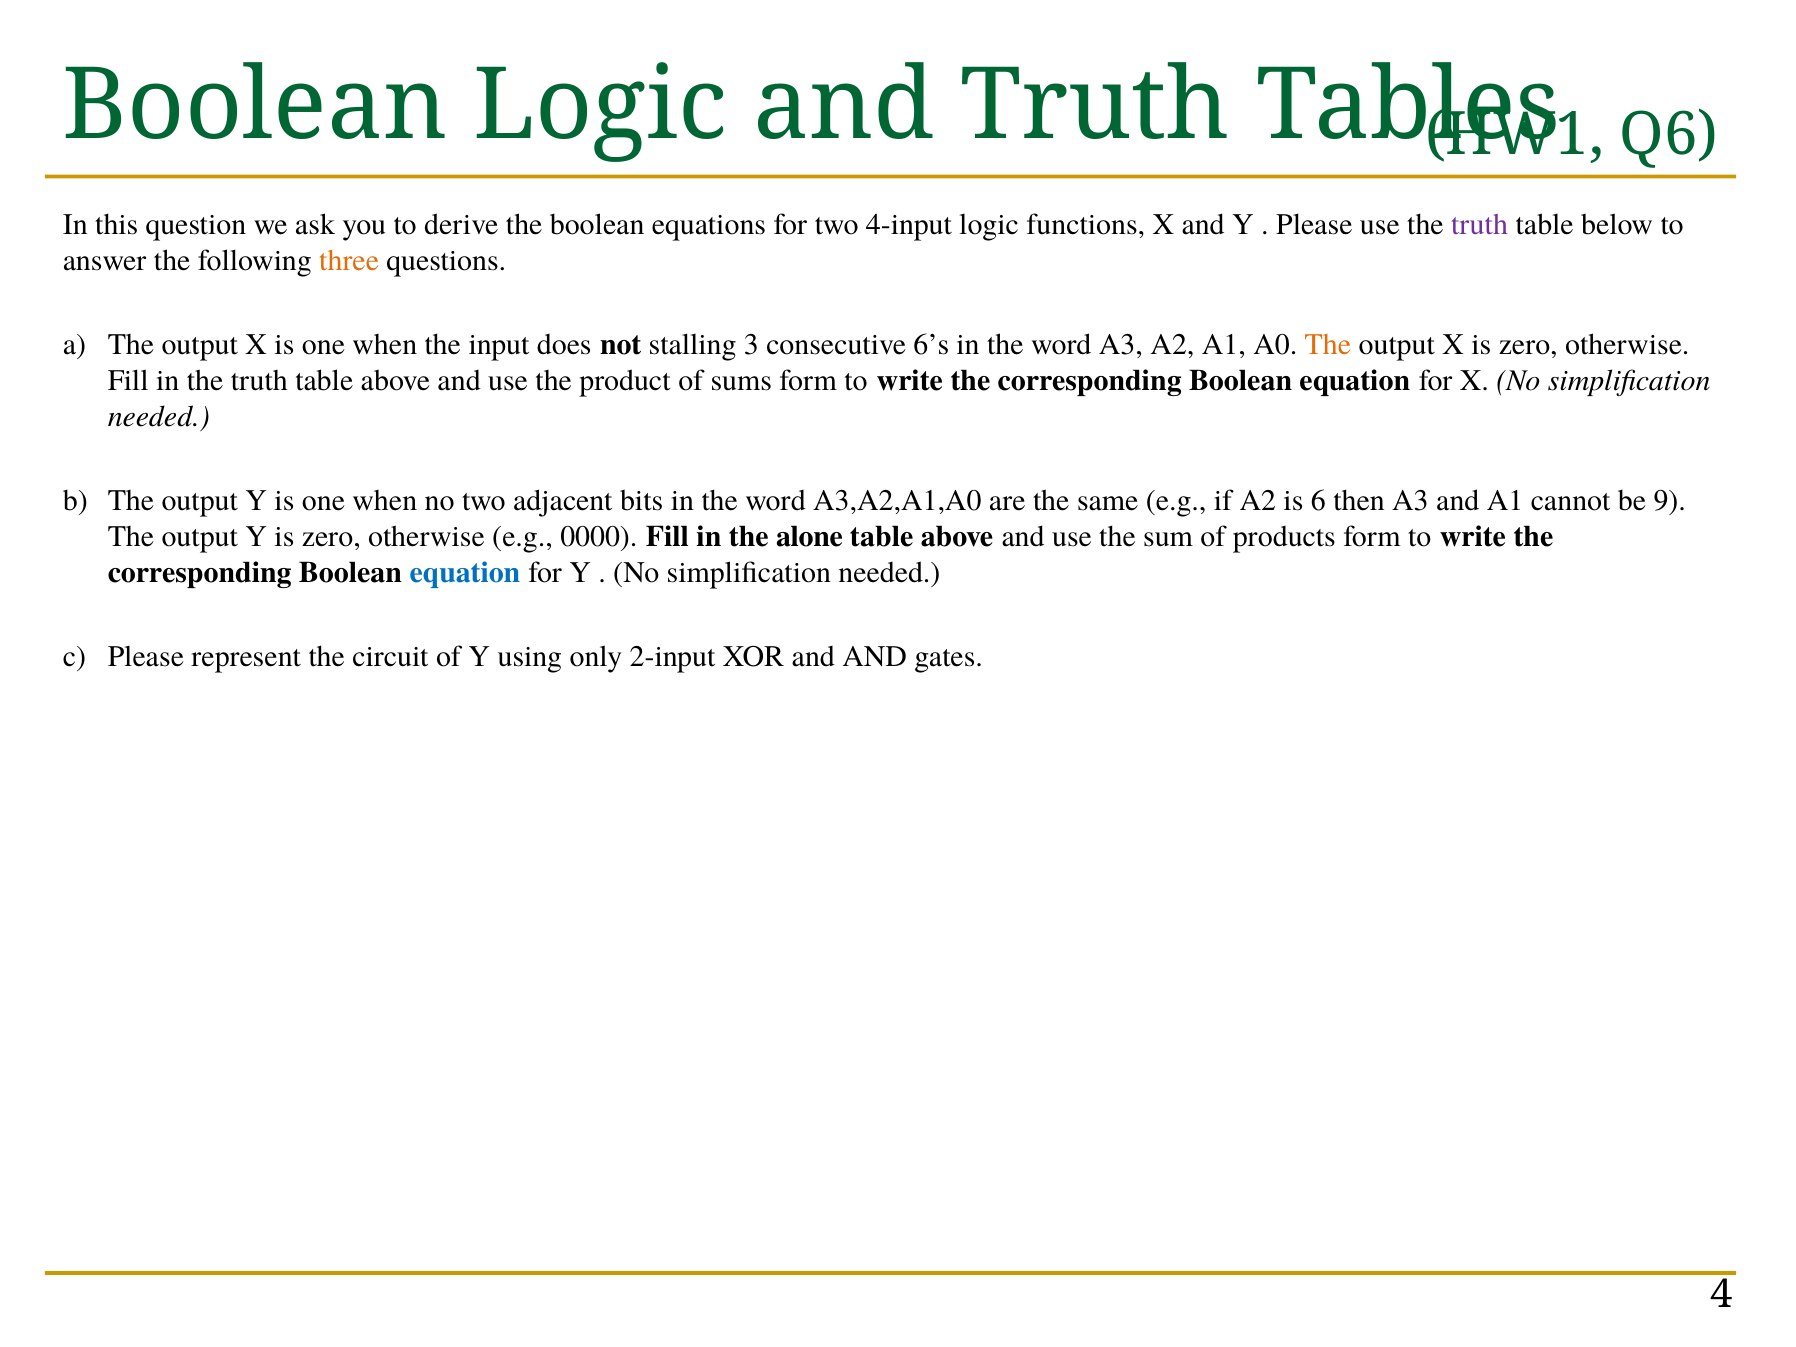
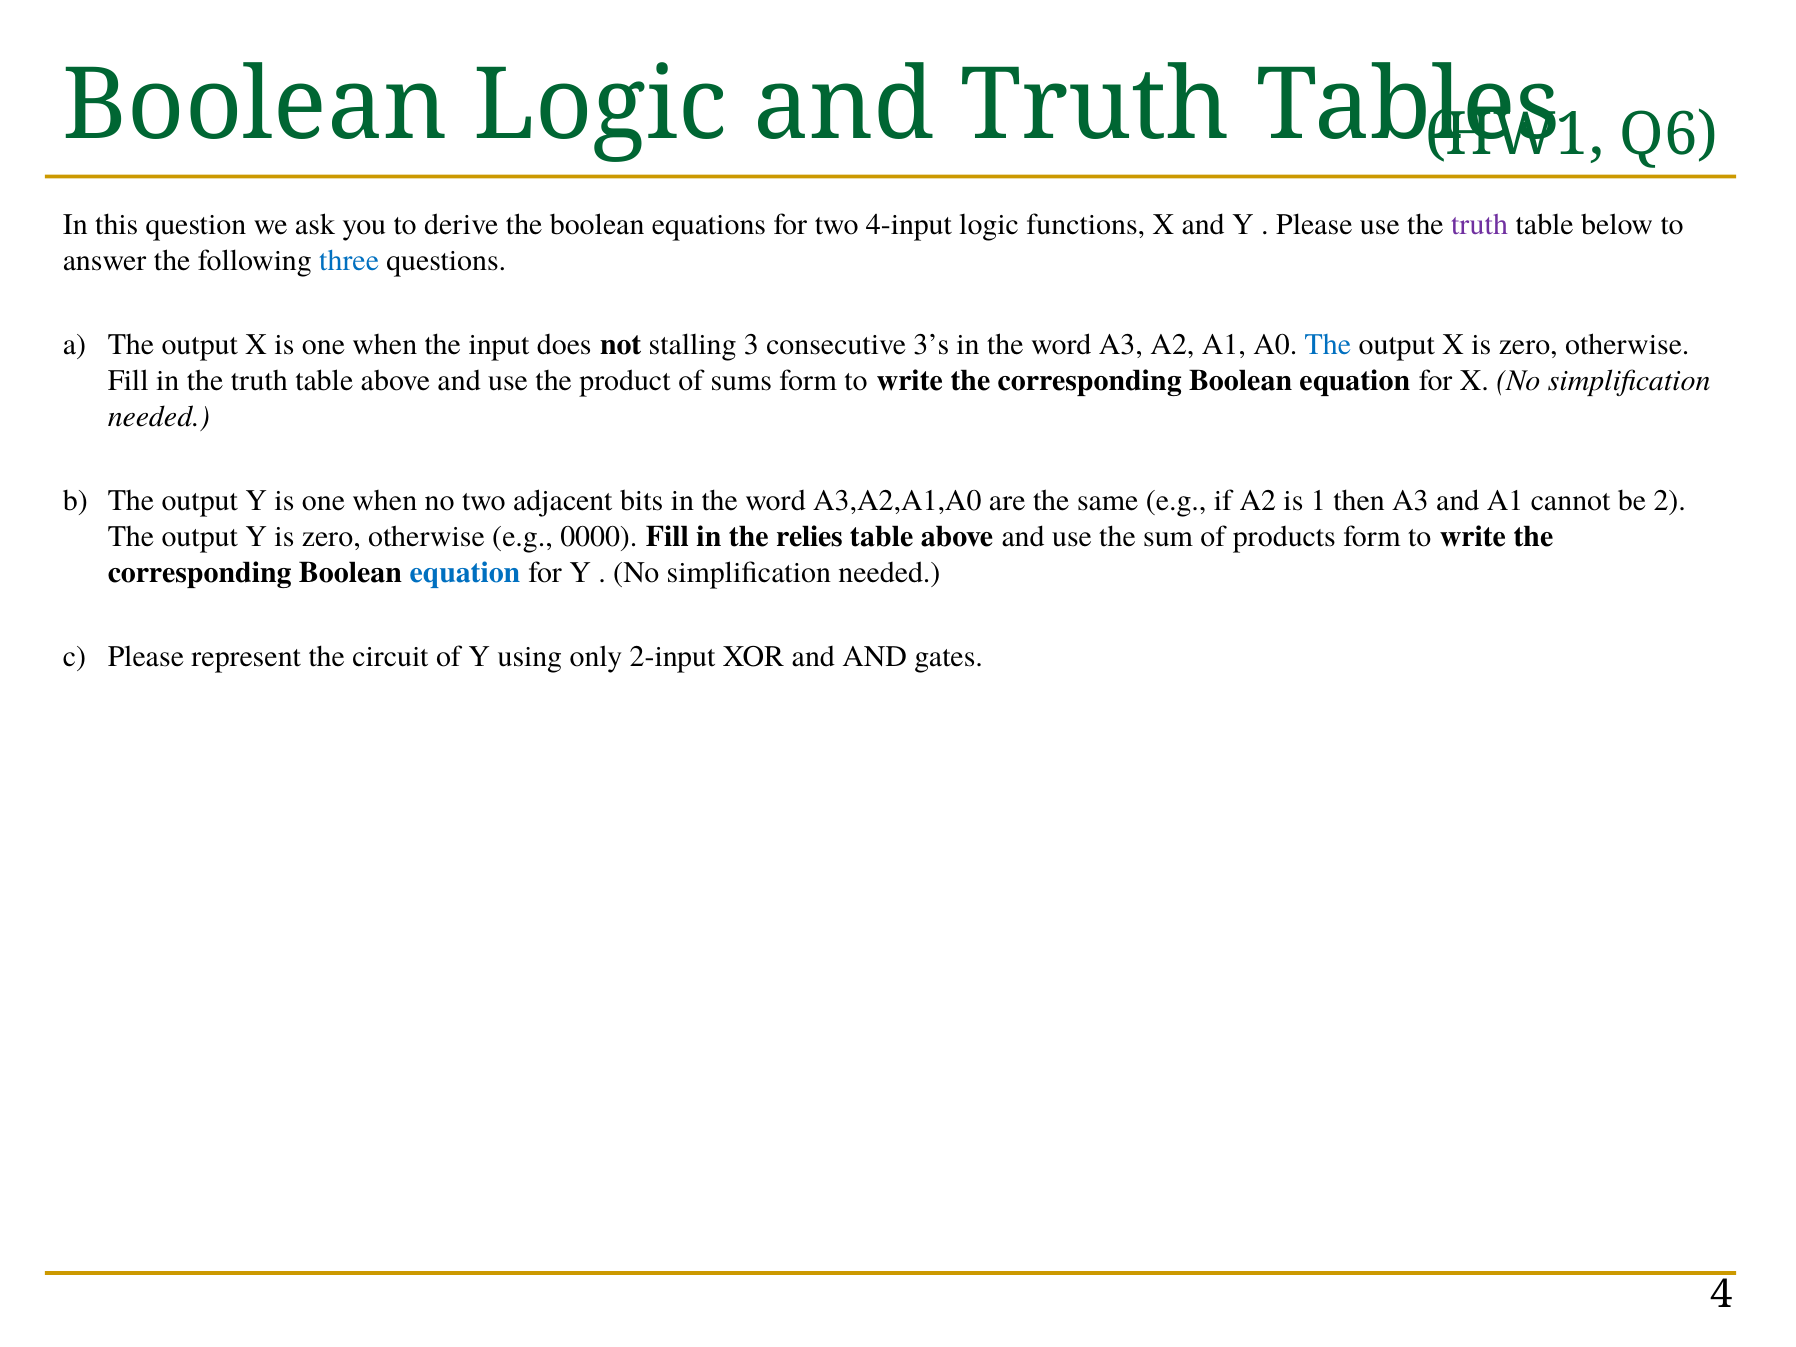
three colour: orange -> blue
6’s: 6’s -> 3’s
The at (1328, 345) colour: orange -> blue
6: 6 -> 1
9: 9 -> 2
alone: alone -> relies
